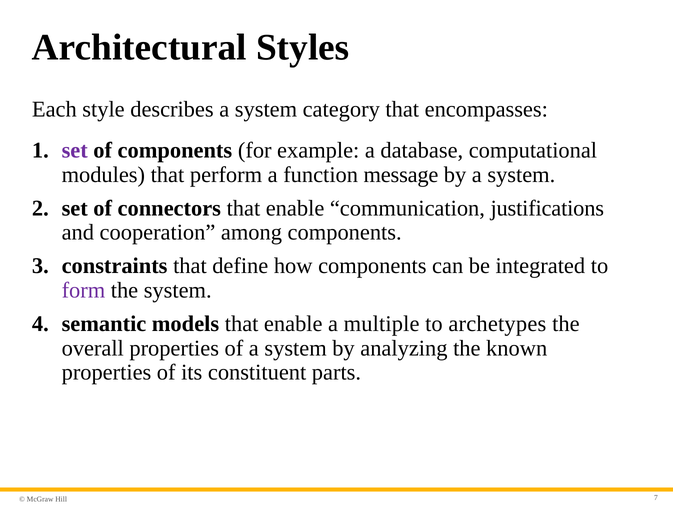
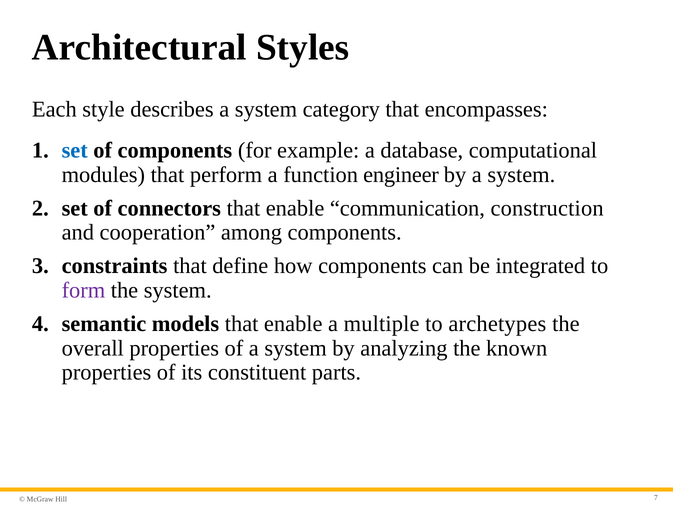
set at (75, 150) colour: purple -> blue
message: message -> engineer
justifications: justifications -> construction
